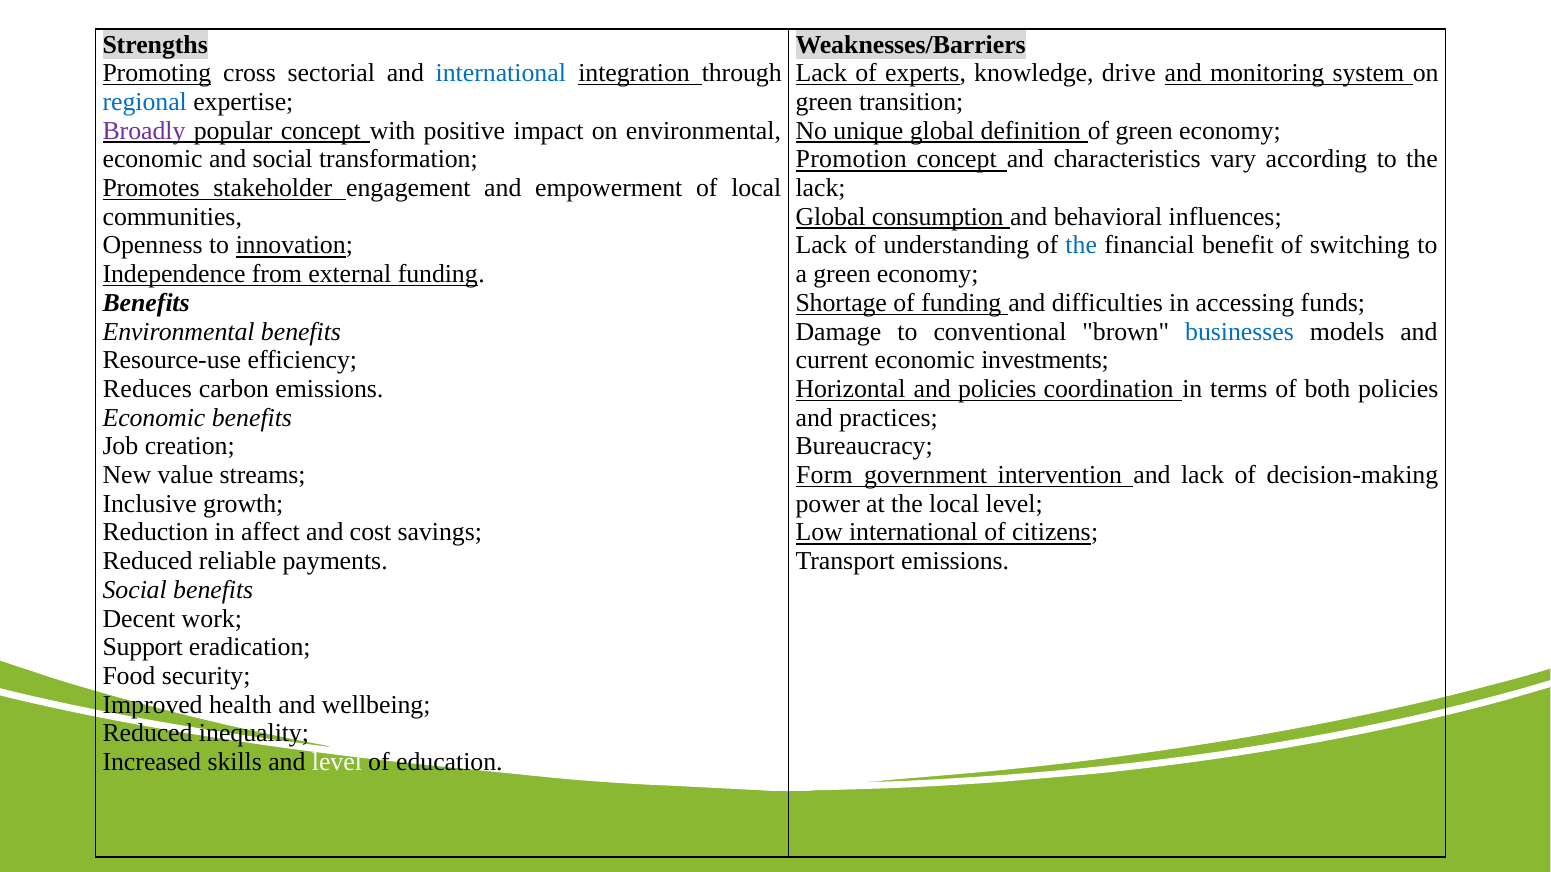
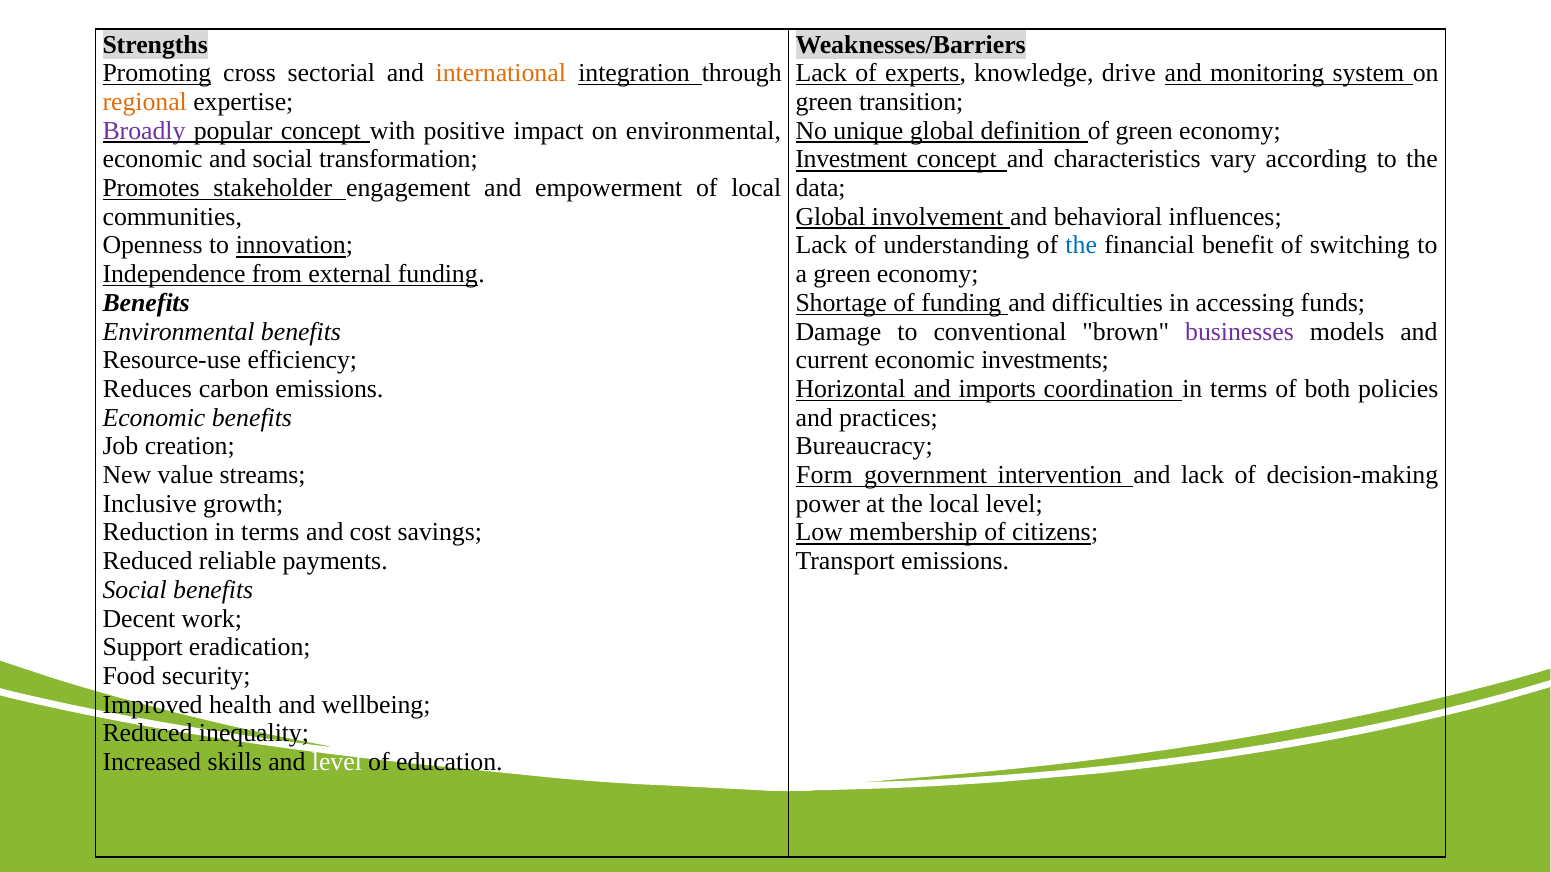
international at (501, 73) colour: blue -> orange
regional colour: blue -> orange
Promotion: Promotion -> Investment
lack at (821, 188): lack -> data
consumption: consumption -> involvement
businesses colour: blue -> purple
and policies: policies -> imports
Reduction in affect: affect -> terms
Low international: international -> membership
